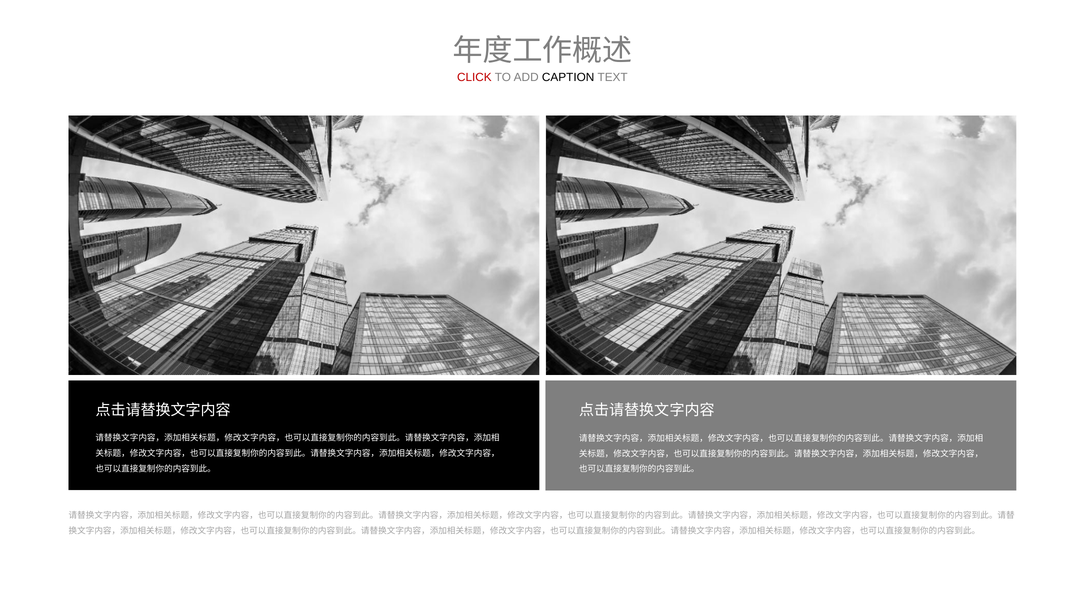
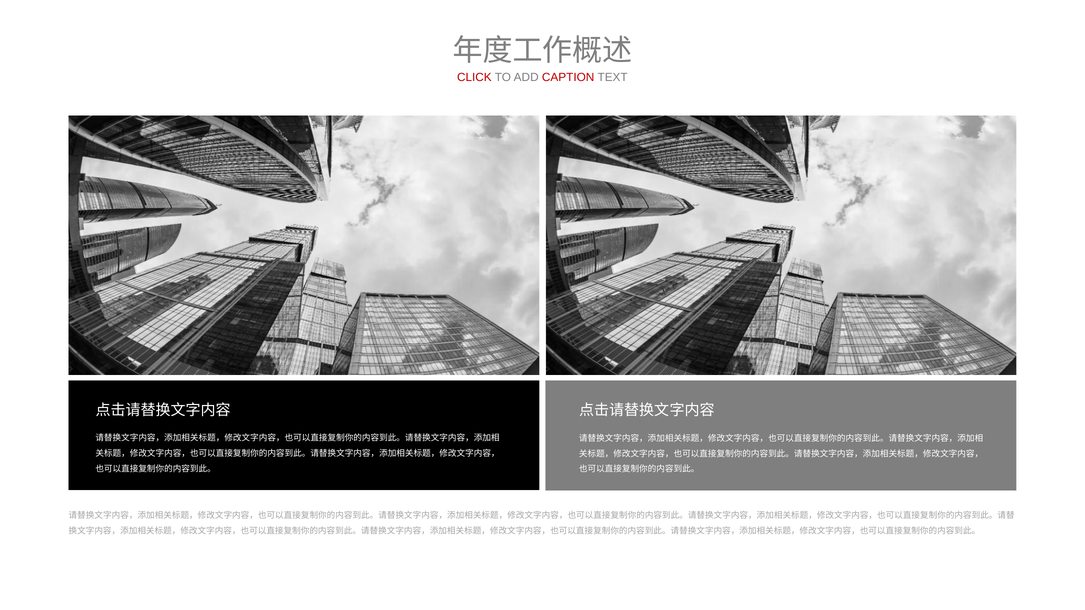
CAPTION colour: black -> red
